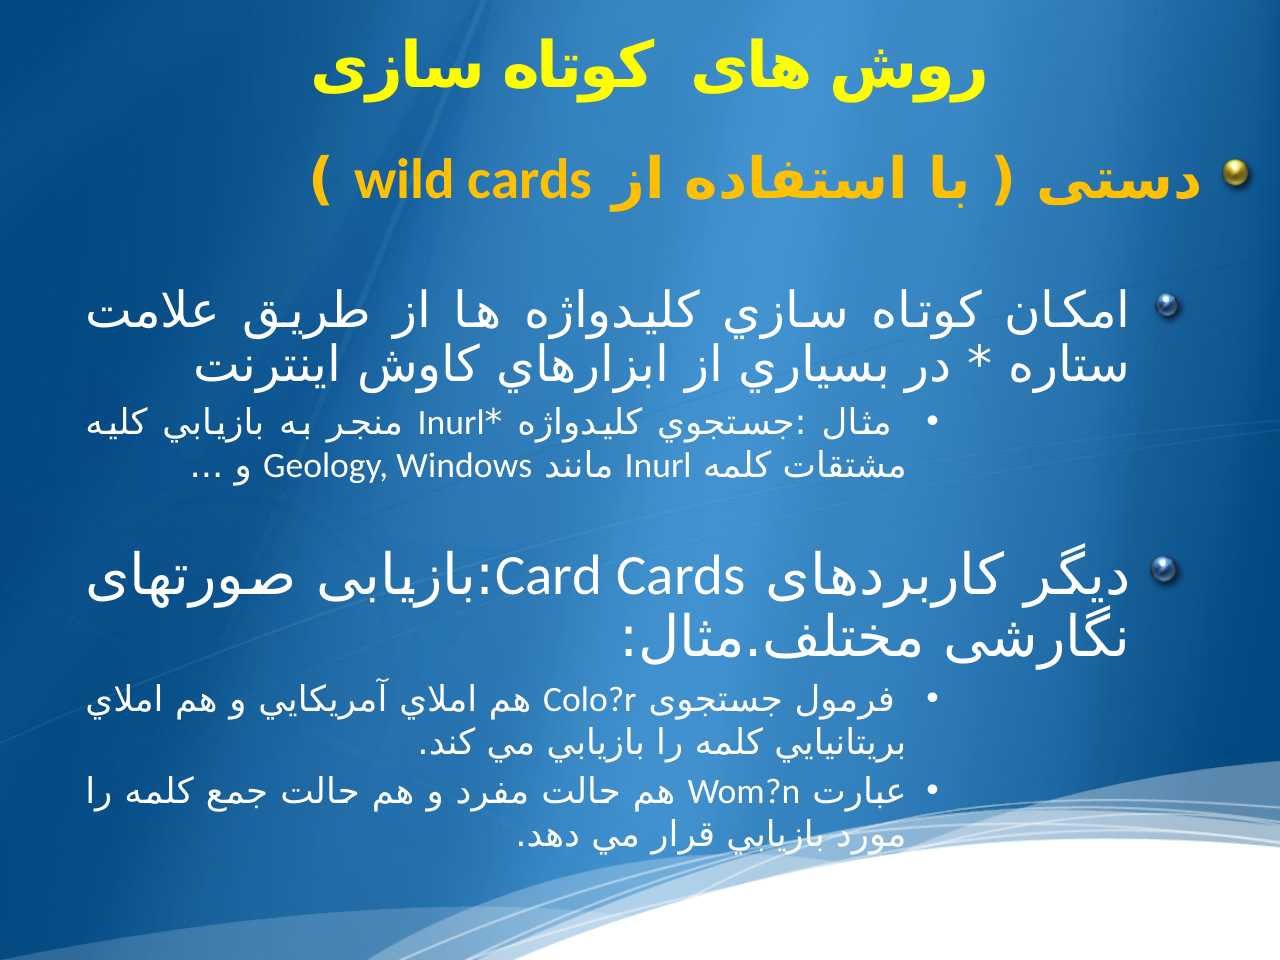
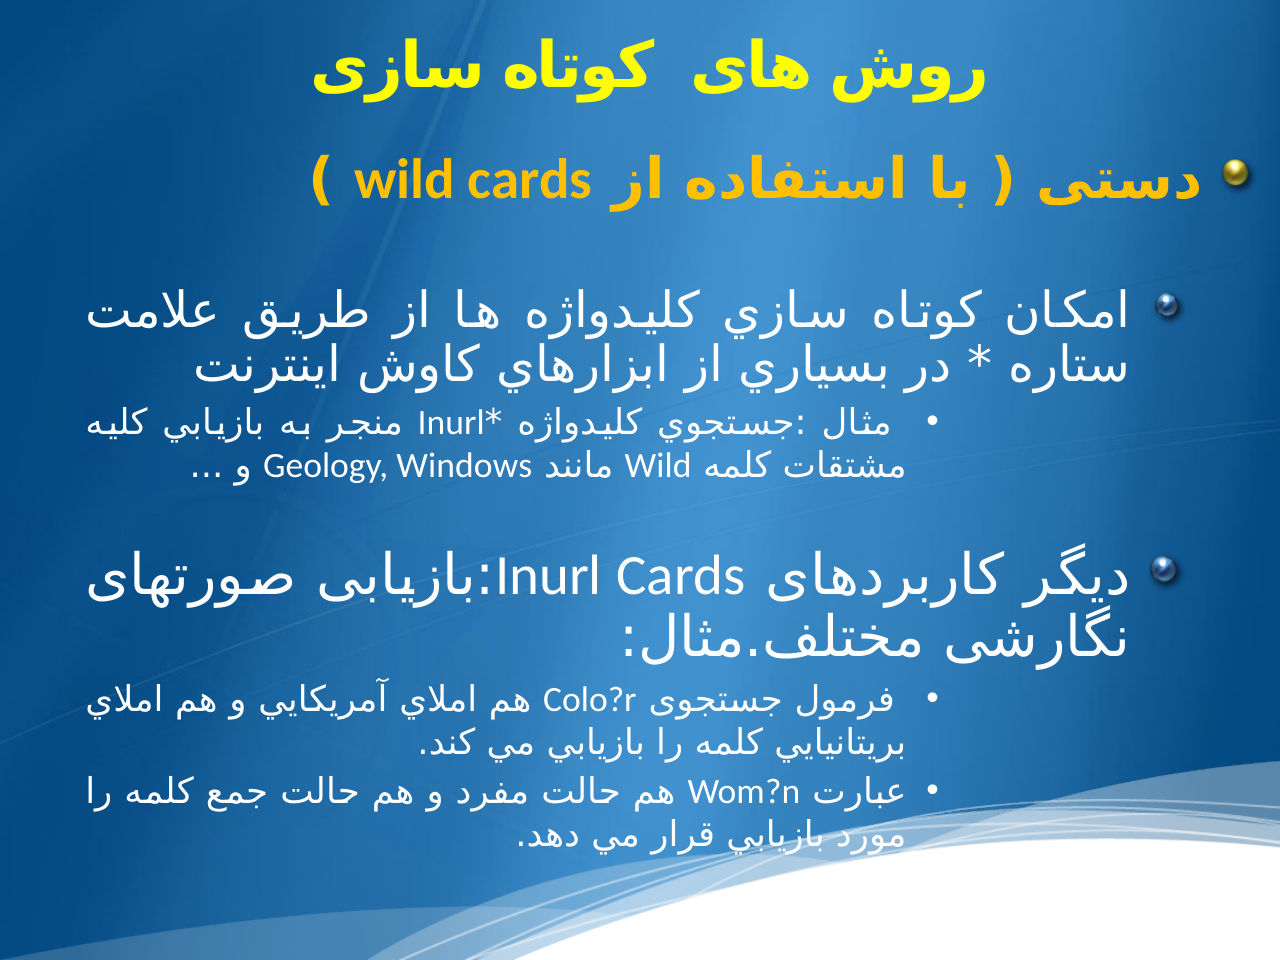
Inurl at (658, 466): Inurl -> Wild
Card at (549, 576): Card -> Inurl
